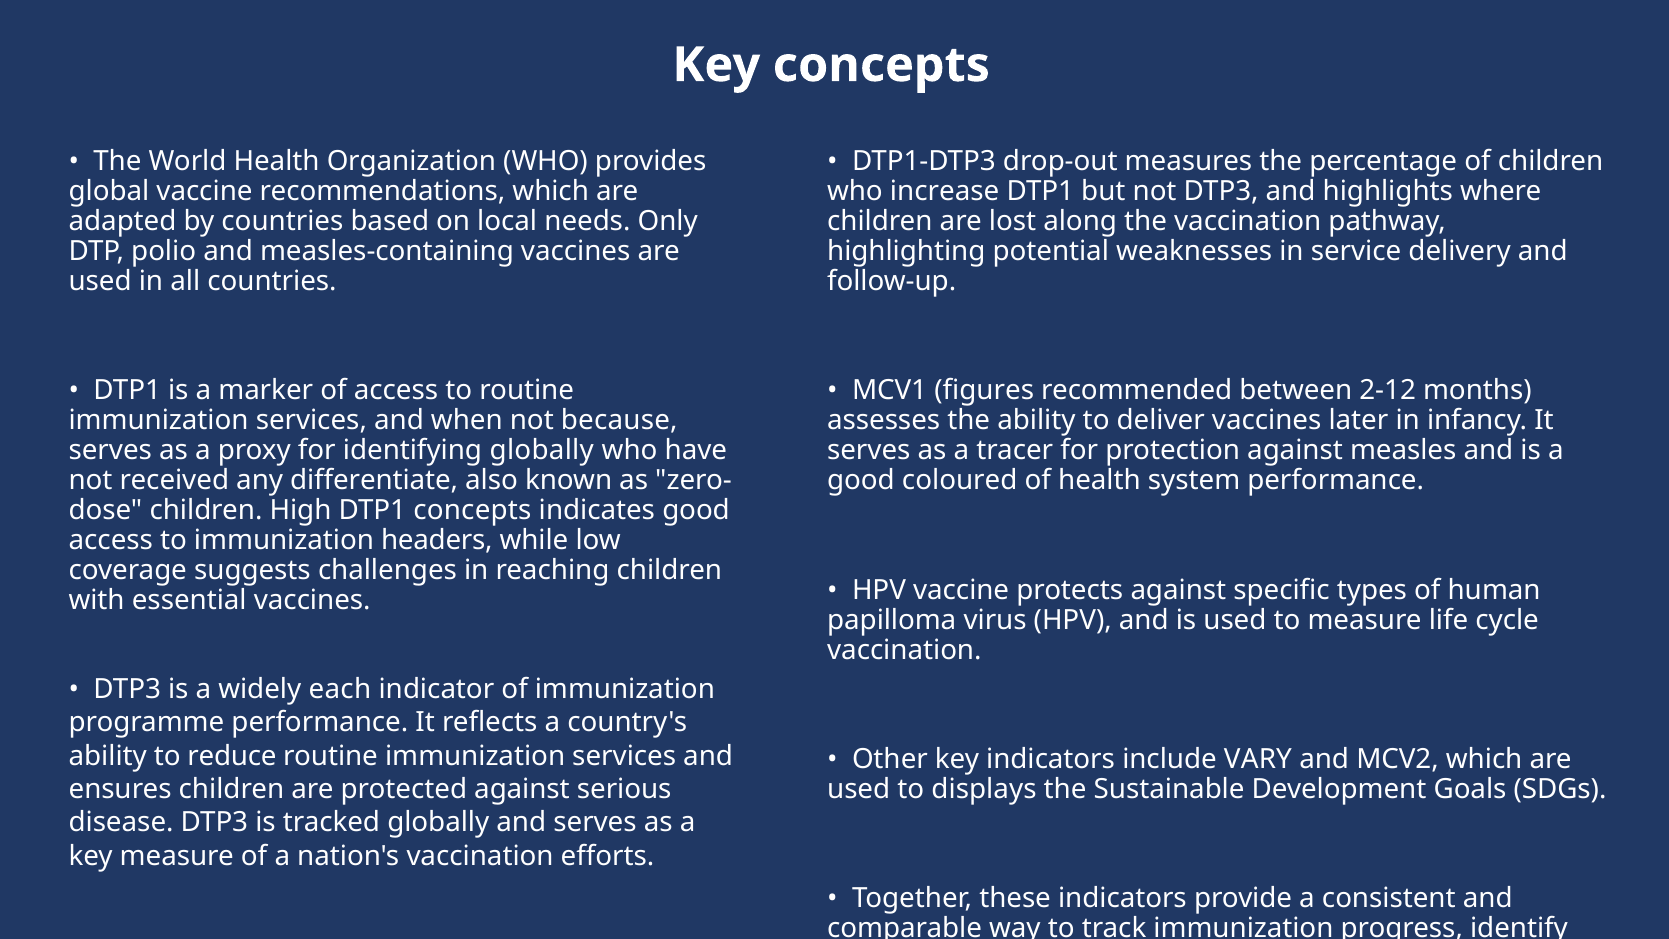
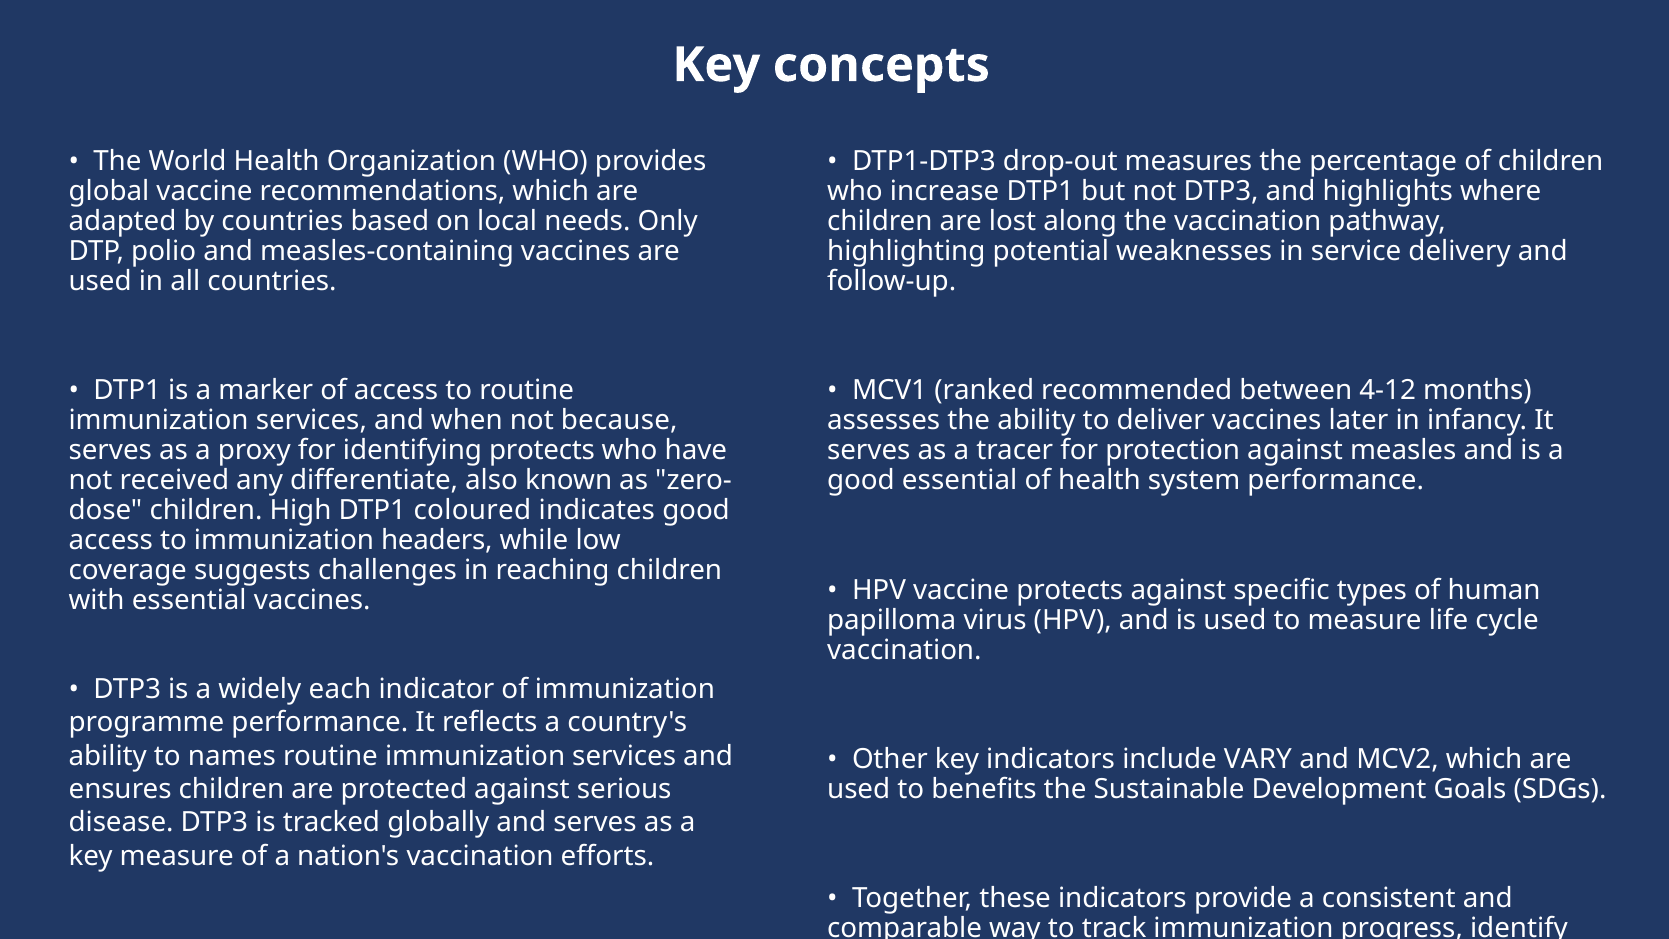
figures: figures -> ranked
2-12: 2-12 -> 4-12
identifying globally: globally -> protects
good coloured: coloured -> essential
DTP1 concepts: concepts -> coloured
reduce: reduce -> names
displays: displays -> benefits
